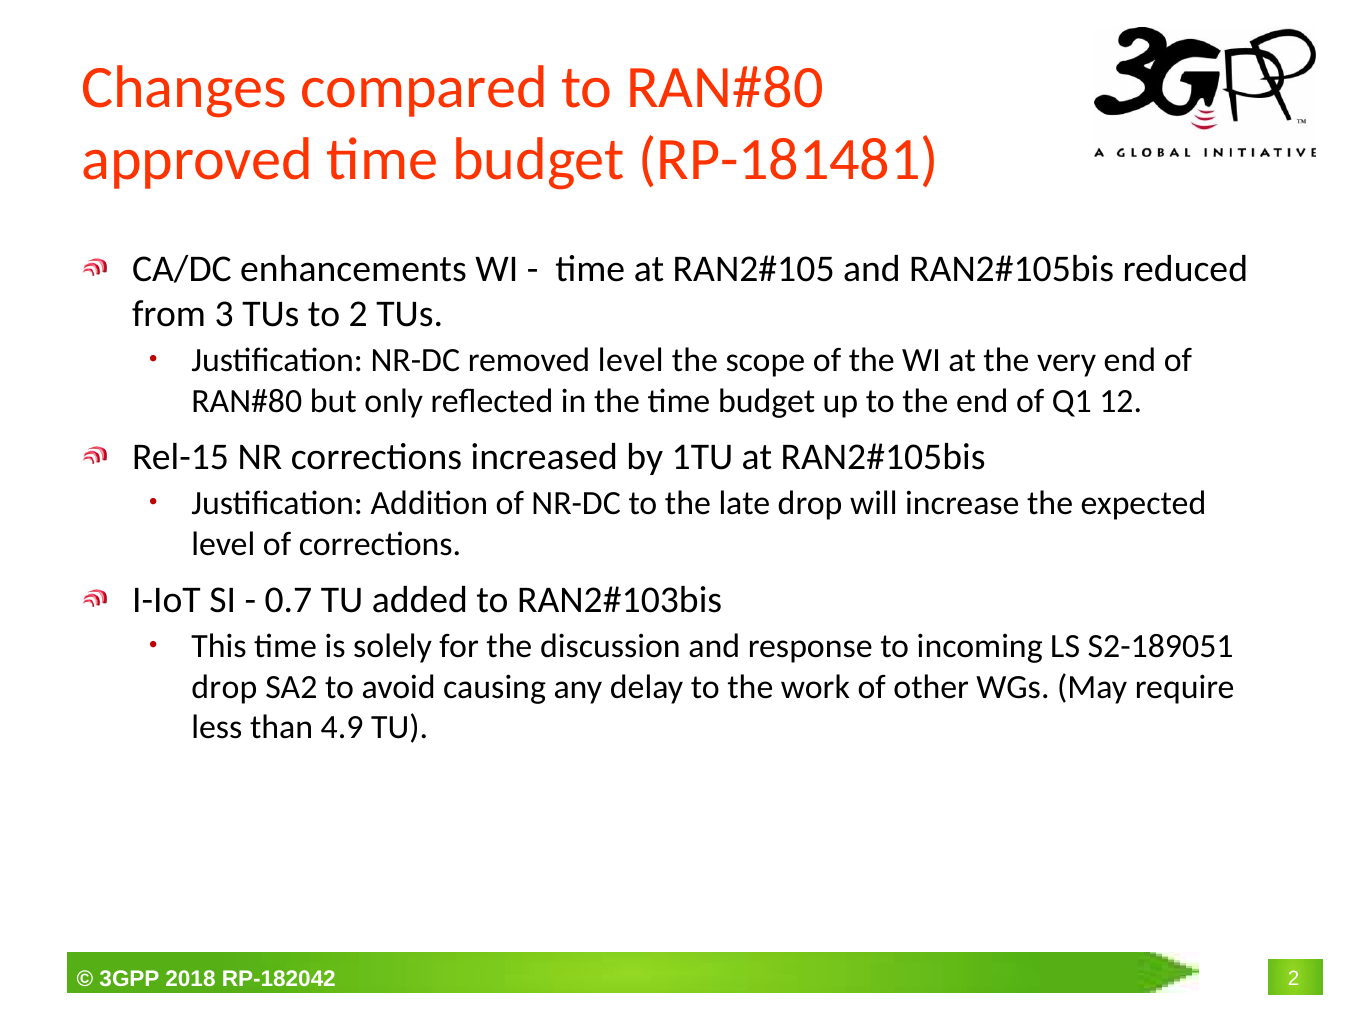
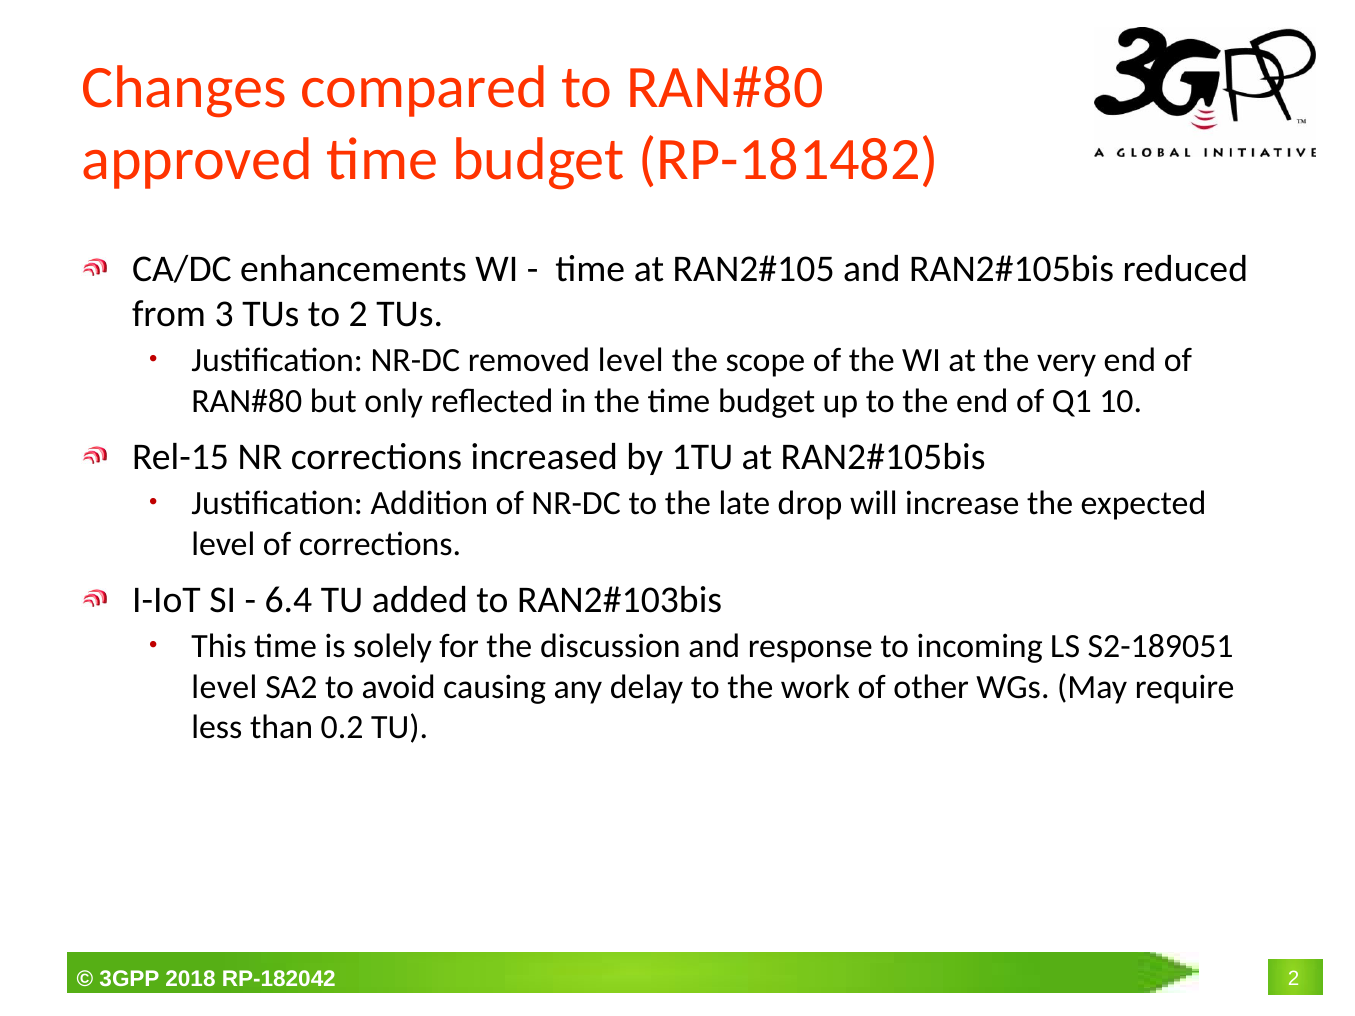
RP-181481: RP-181481 -> RP-181482
12: 12 -> 10
0.7: 0.7 -> 6.4
drop at (224, 687): drop -> level
4.9: 4.9 -> 0.2
